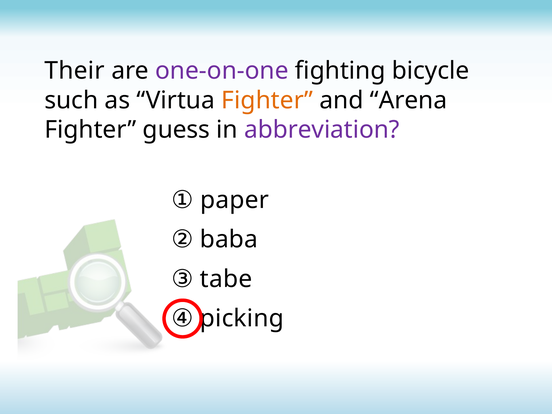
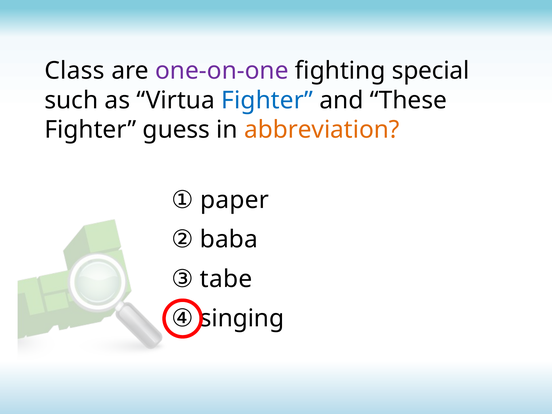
Their: Their -> Class
bicycle: bicycle -> special
Fighter at (267, 100) colour: orange -> blue
Arena: Arena -> These
abbreviation colour: purple -> orange
picking: picking -> singing
